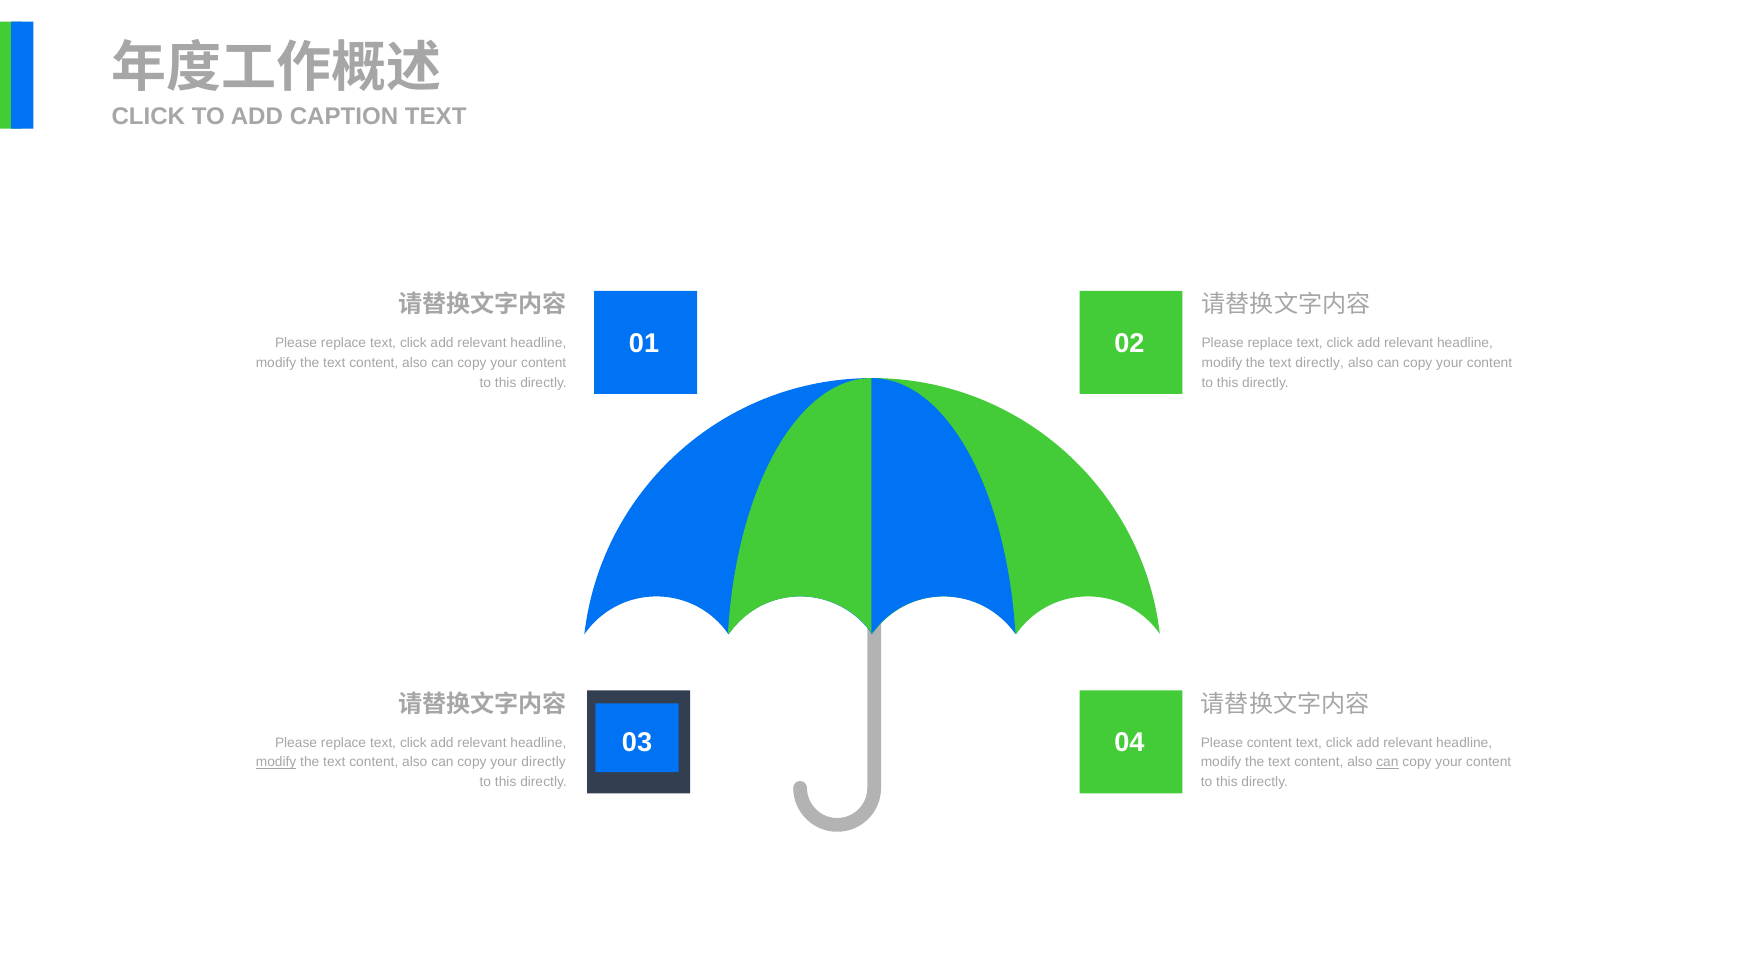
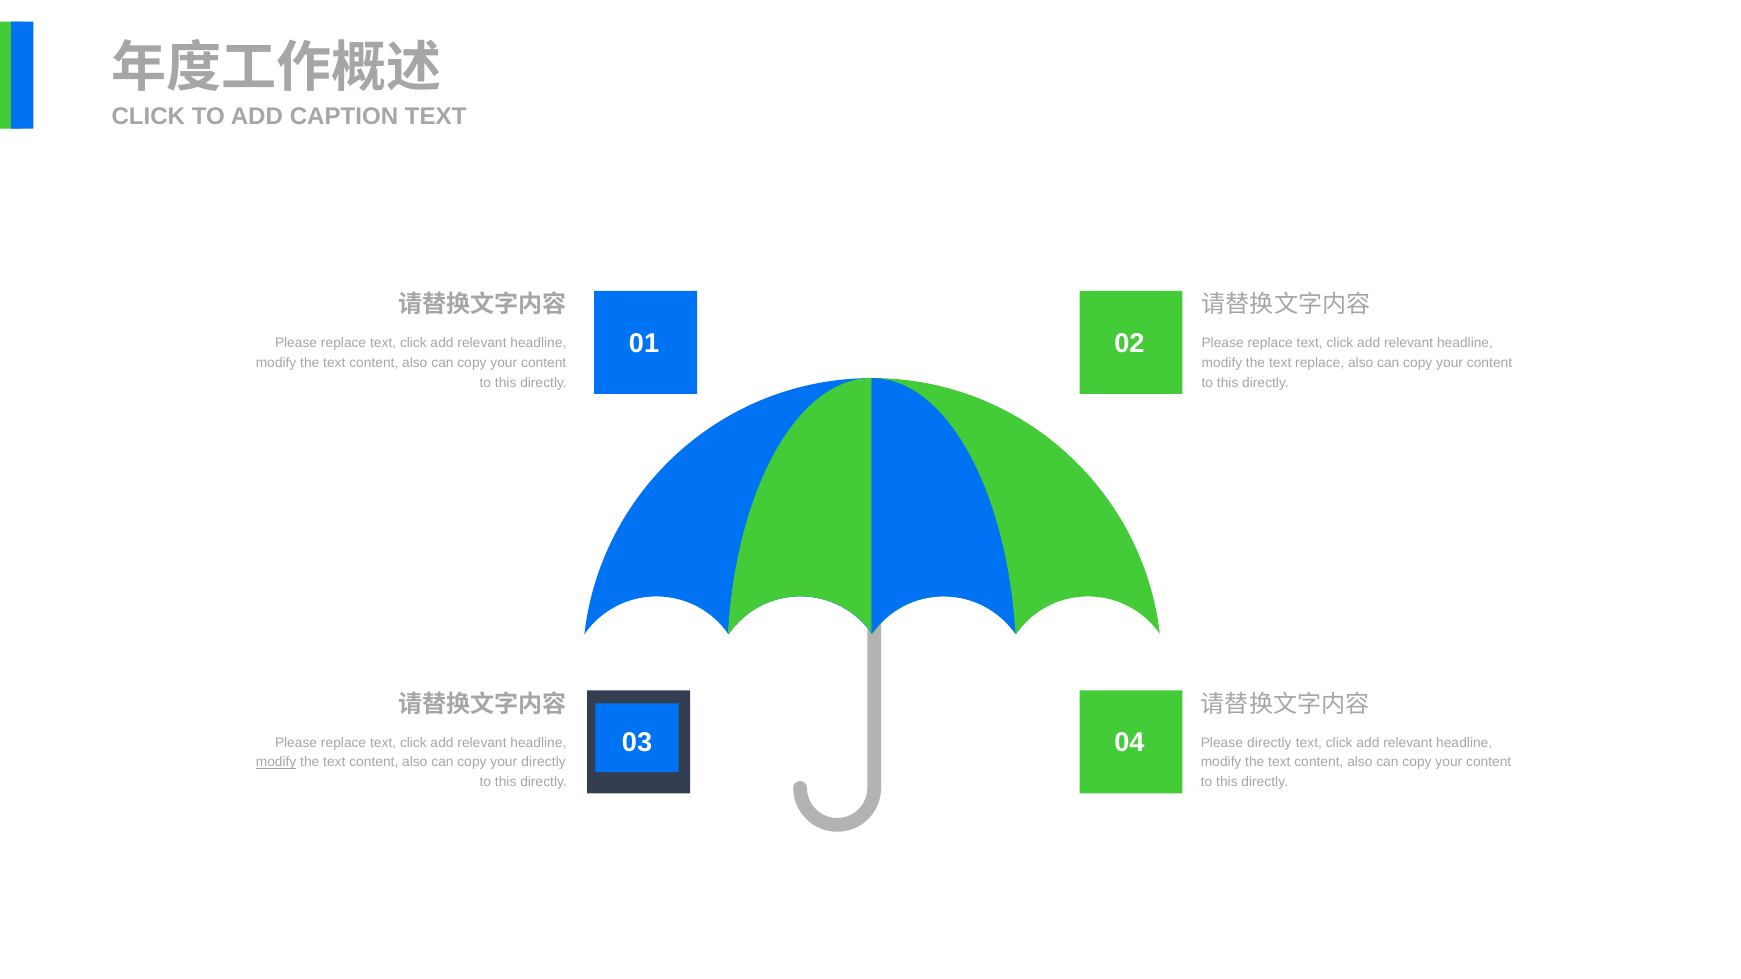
text directly: directly -> replace
Please content: content -> directly
can at (1387, 763) underline: present -> none
